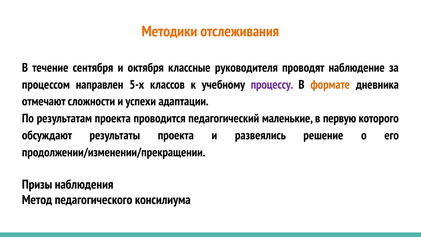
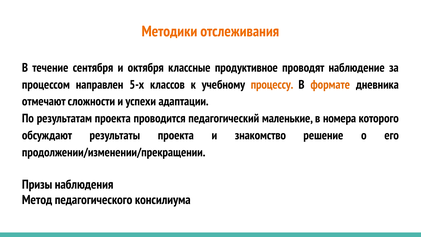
руководителя: руководителя -> продуктивное
процессу colour: purple -> orange
первую: первую -> номера
развеялись: развеялись -> знакомство
